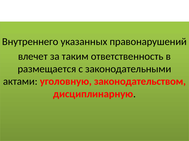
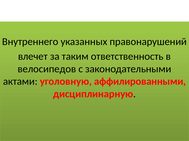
размещается: размещается -> велосипедов
законодательством: законодательством -> аффилированными
